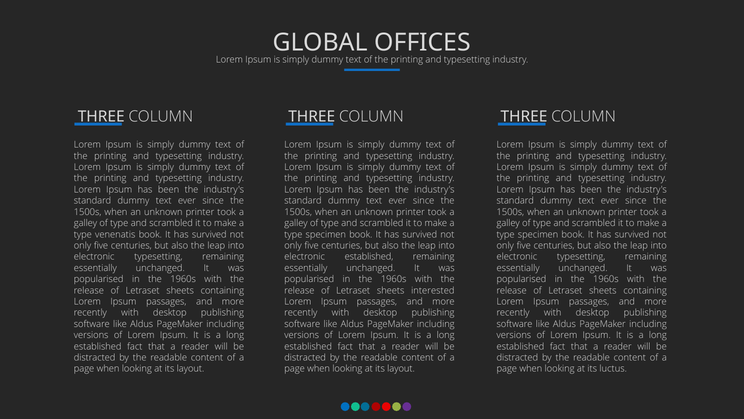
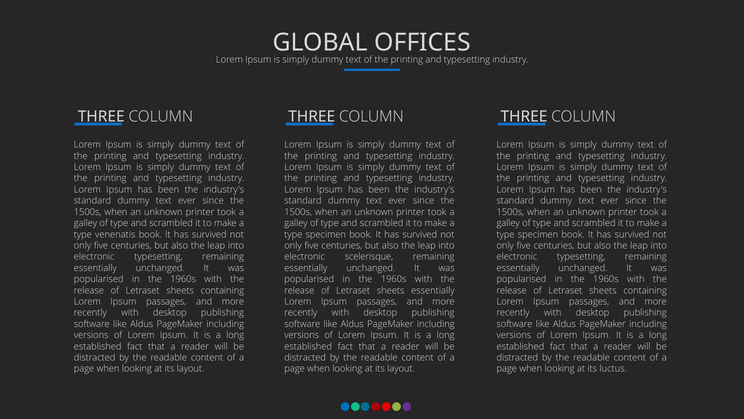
electronic established: established -> scelerisque
sheets interested: interested -> essentially
